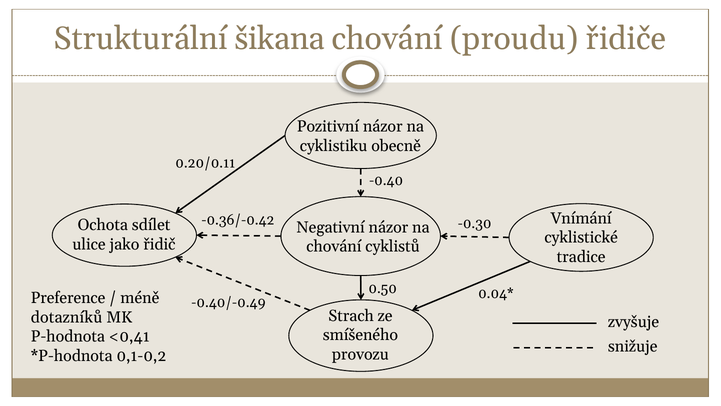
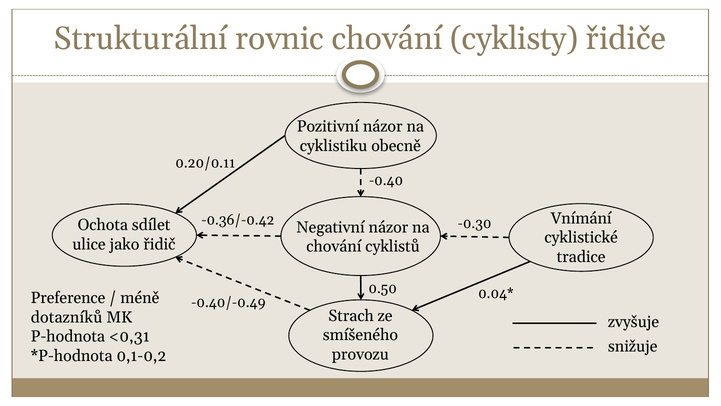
šikana: šikana -> rovnic
proudu: proudu -> cyklisty
<0,41: <0,41 -> <0,31
